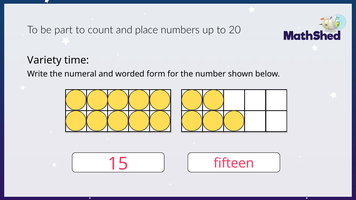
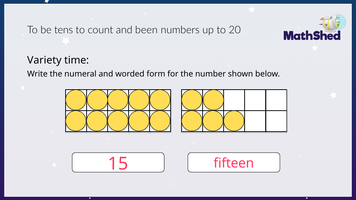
part: part -> tens
place: place -> been
